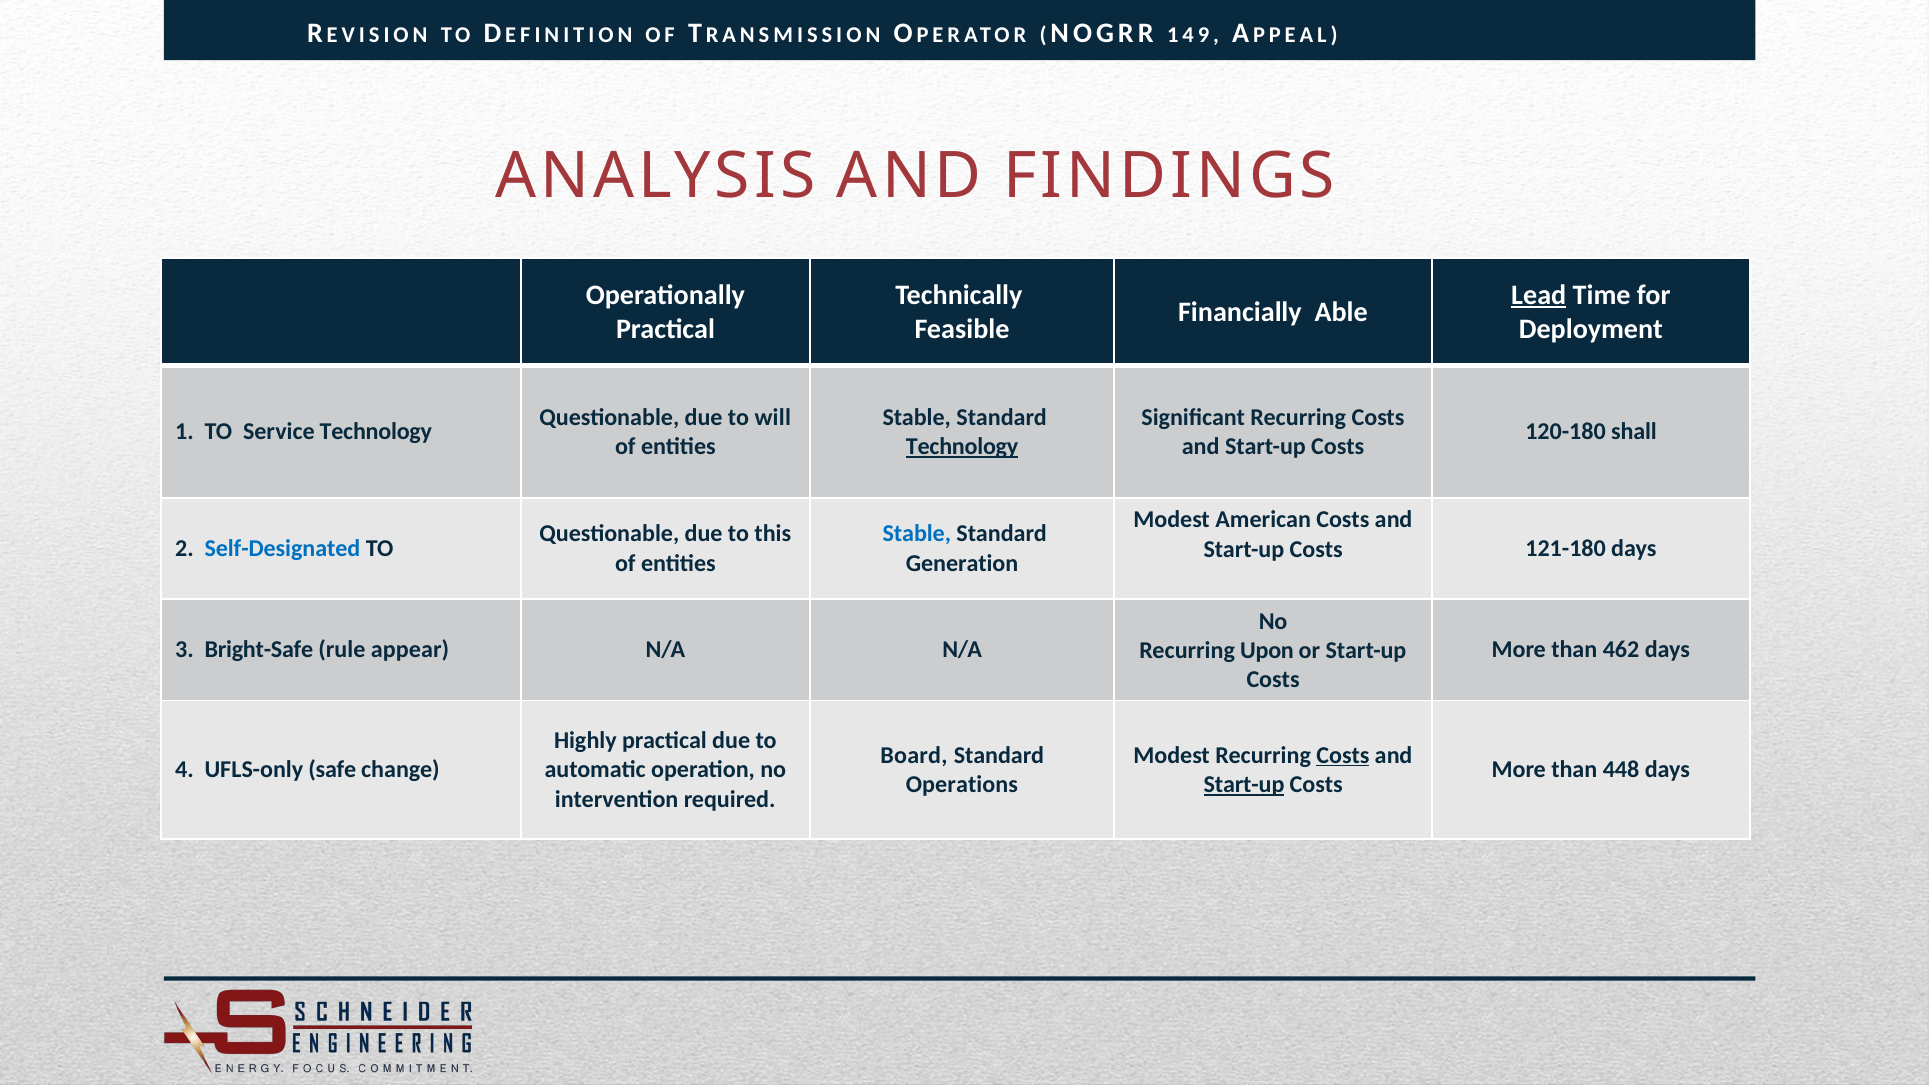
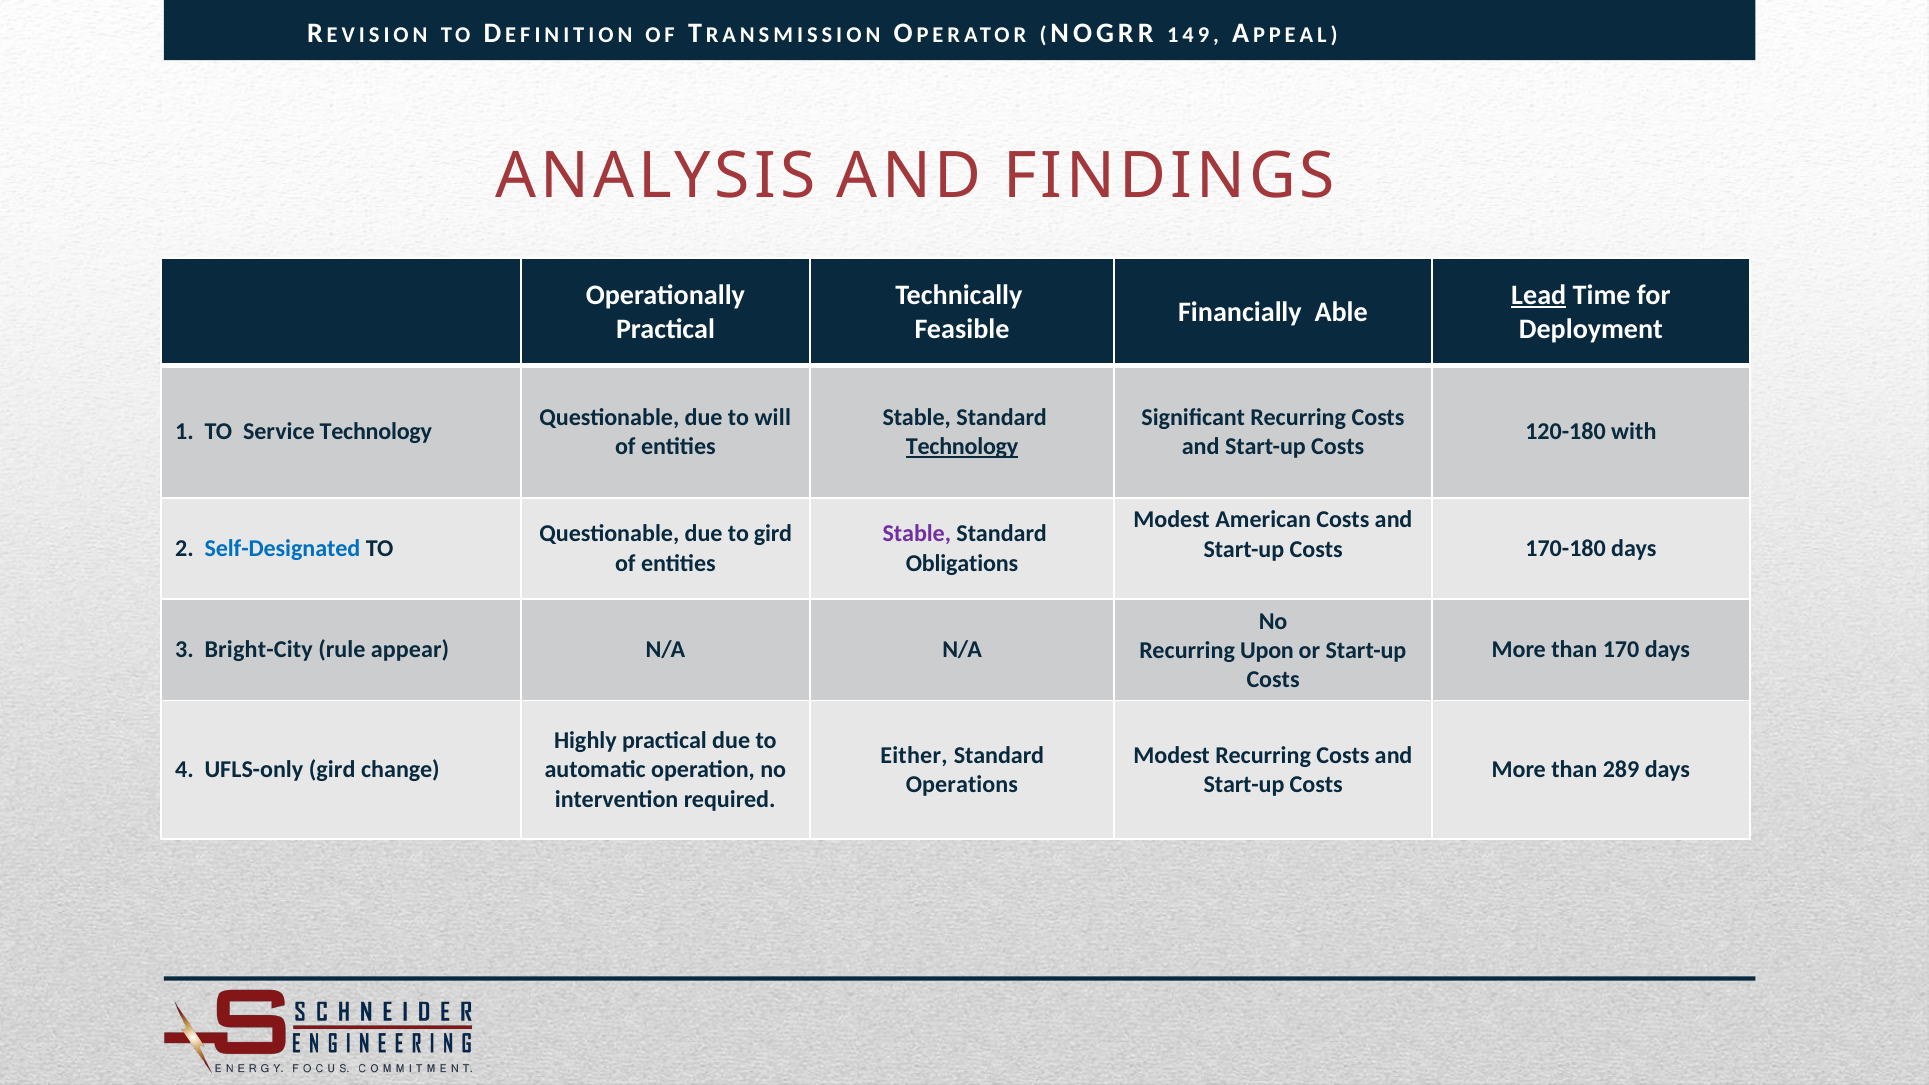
shall: shall -> with
to this: this -> gird
Stable at (917, 534) colour: blue -> purple
121-180: 121-180 -> 170-180
Generation: Generation -> Obligations
Bright-Safe: Bright-Safe -> Bright-City
462: 462 -> 170
Board: Board -> Either
Costs at (1343, 755) underline: present -> none
UFLS-only safe: safe -> gird
448: 448 -> 289
Start-up at (1244, 785) underline: present -> none
